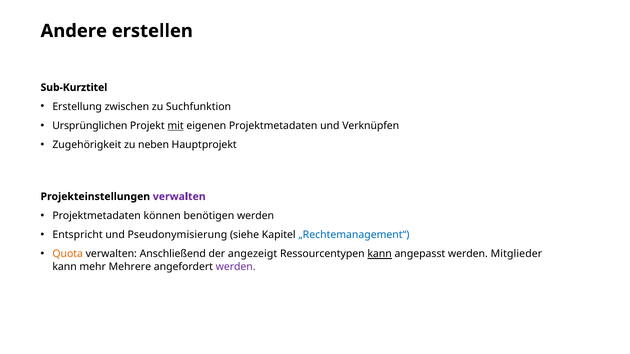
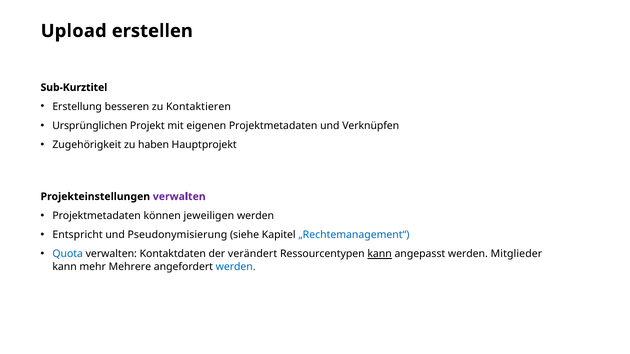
Andere: Andere -> Upload
zwischen: zwischen -> besseren
Suchfunktion: Suchfunktion -> Kontaktieren
mit underline: present -> none
neben: neben -> haben
benötigen: benötigen -> jeweiligen
Quota colour: orange -> blue
Anschließend: Anschließend -> Kontaktdaten
angezeigt: angezeigt -> verändert
werden at (236, 267) colour: purple -> blue
